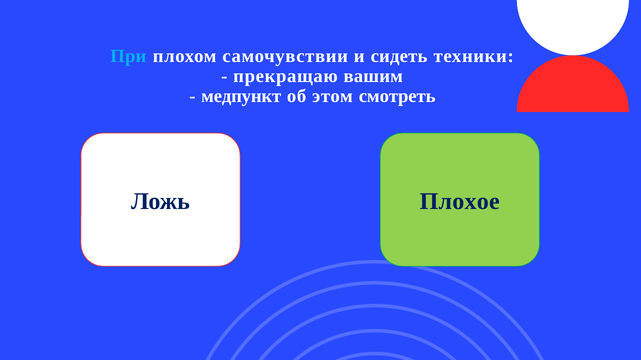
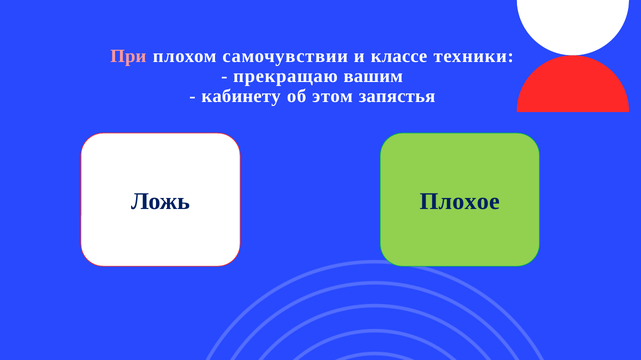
При colour: light blue -> pink
сидеть: сидеть -> классе
медпункт: медпункт -> кабинету
смотреть: смотреть -> запястья
